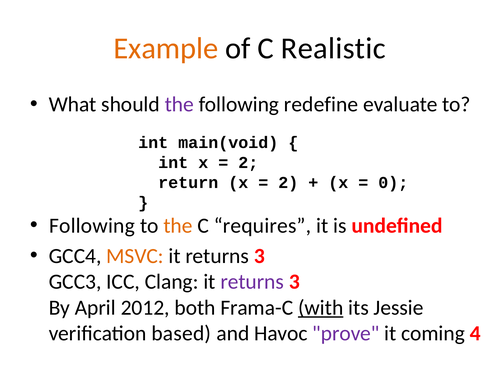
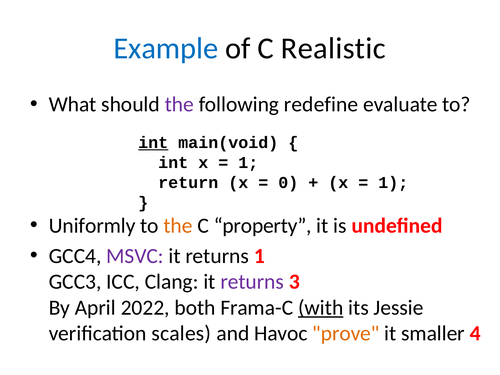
Example colour: orange -> blue
int at (153, 143) underline: none -> present
2 at (248, 163): 2 -> 1
2 at (288, 183): 2 -> 0
0 at (393, 183): 0 -> 1
Following at (92, 226): Following -> Uniformly
requires: requires -> property
MSVC colour: orange -> purple
3 at (259, 256): 3 -> 1
2012: 2012 -> 2022
based: based -> scales
prove colour: purple -> orange
coming: coming -> smaller
